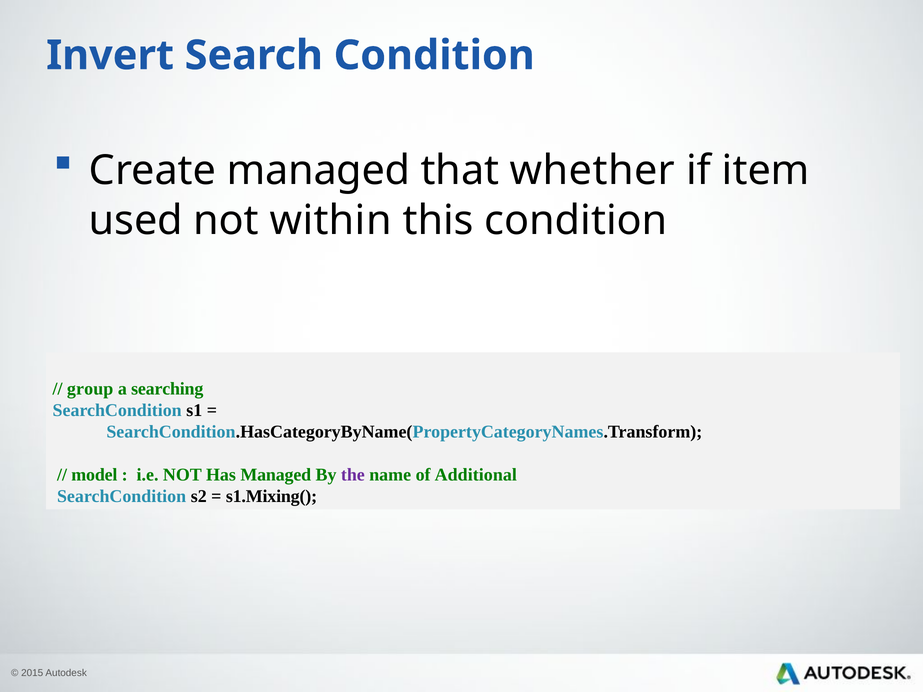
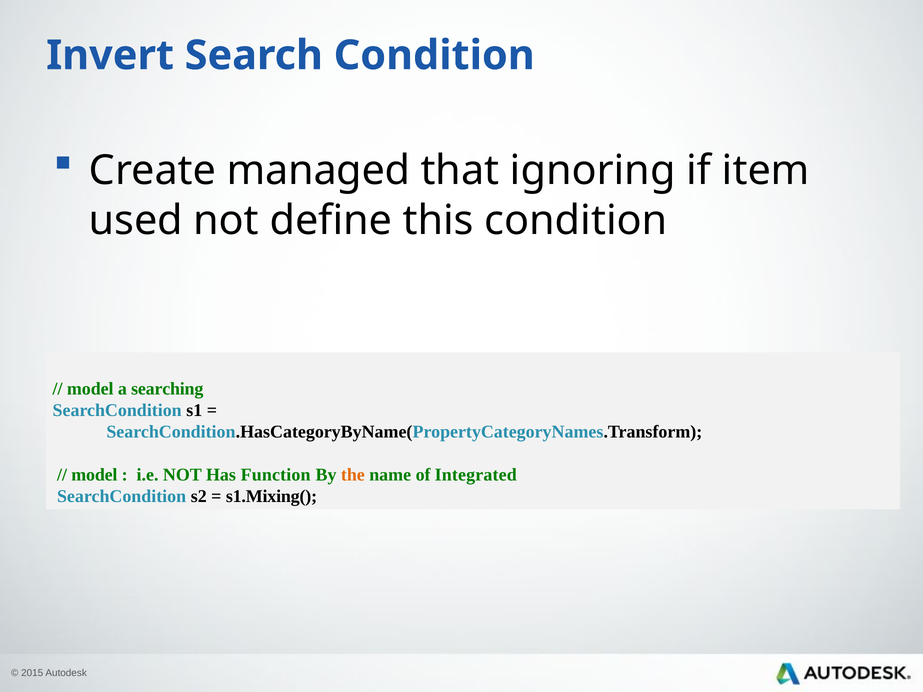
whether: whether -> ignoring
within: within -> define
group at (90, 389): group -> model
Has Managed: Managed -> Function
the colour: purple -> orange
Additional: Additional -> Integrated
